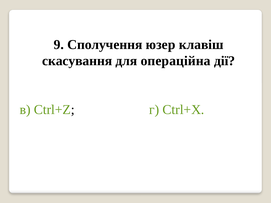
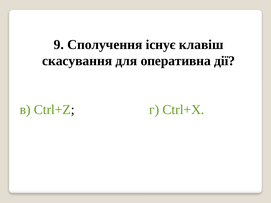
юзер: юзер -> існує
операційна: операційна -> оперативна
